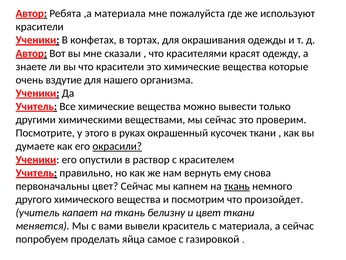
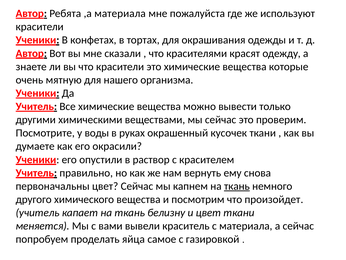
вздутие: вздутие -> мятную
этого: этого -> воды
окрасили underline: present -> none
